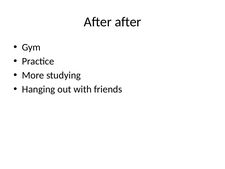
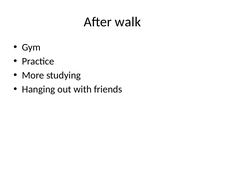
After after: after -> walk
